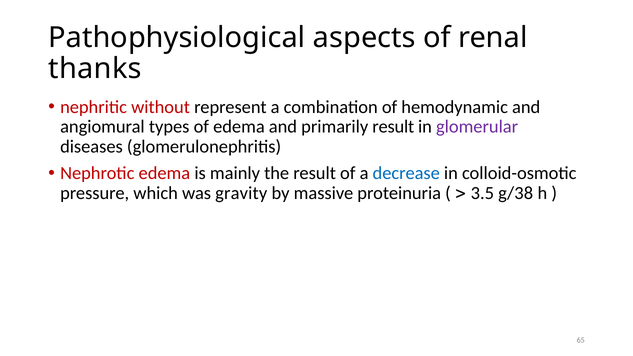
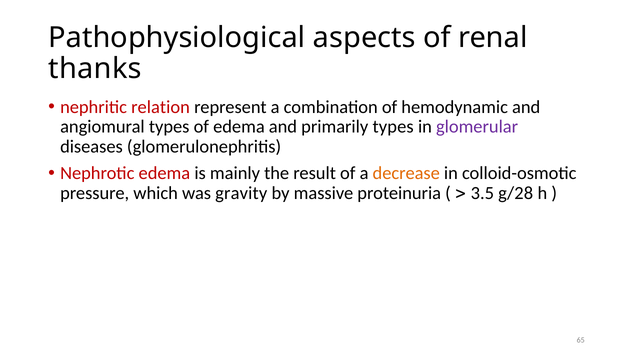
without: without -> relation
primarily result: result -> types
decrease colour: blue -> orange
g/38: g/38 -> g/28
